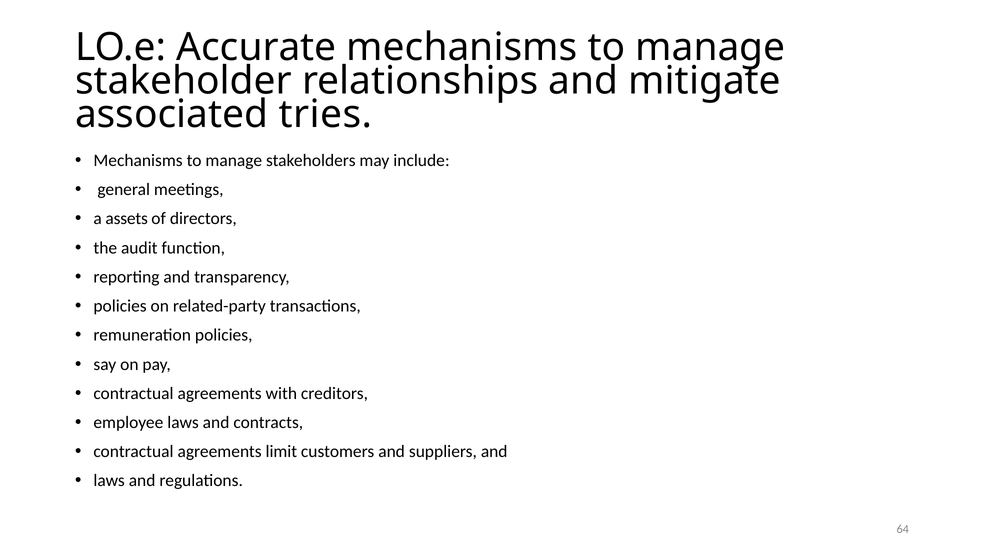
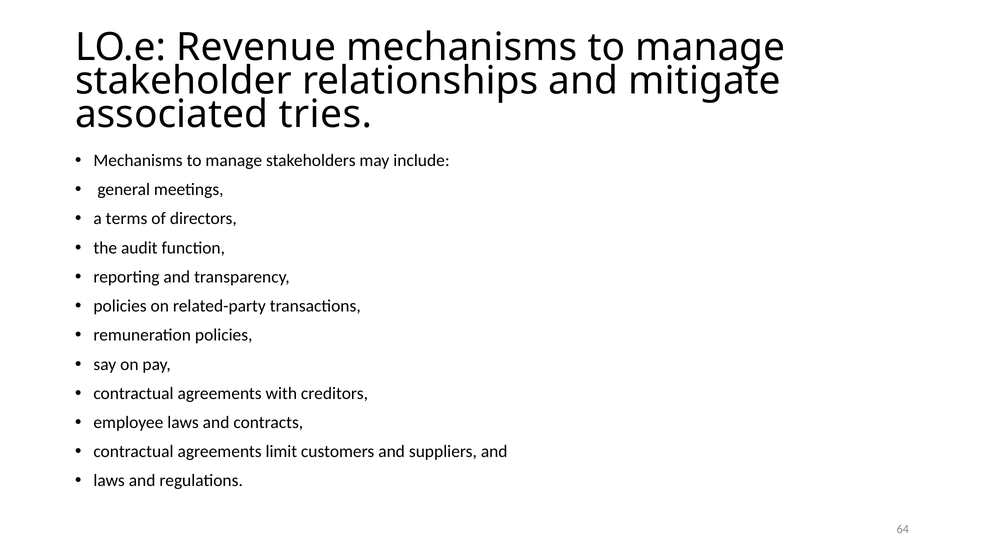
Accurate: Accurate -> Revenue
assets: assets -> terms
